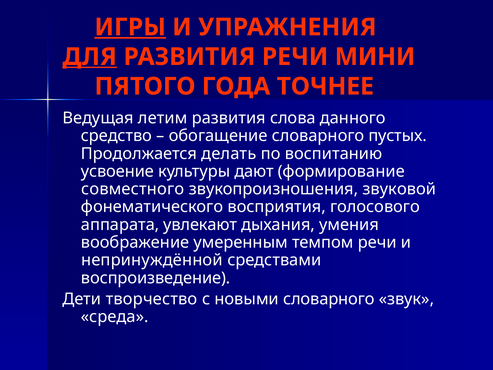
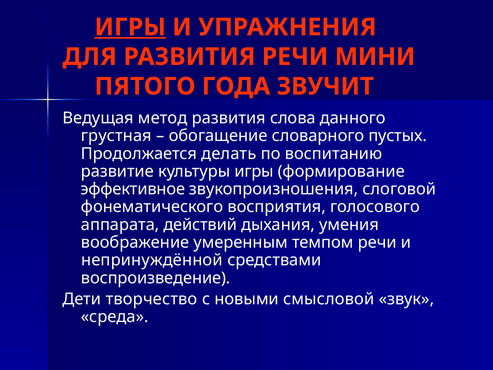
ДЛЯ underline: present -> none
ТОЧНЕЕ: ТОЧНЕЕ -> ЗВУЧИТ
летим: летим -> метод
средство: средство -> грустная
усвоение: усвоение -> развитие
культуры дают: дают -> игры
совместного: совместного -> эффективное
звуковой: звуковой -> слоговой
увлекают: увлекают -> действий
новыми словарного: словарного -> смысловой
